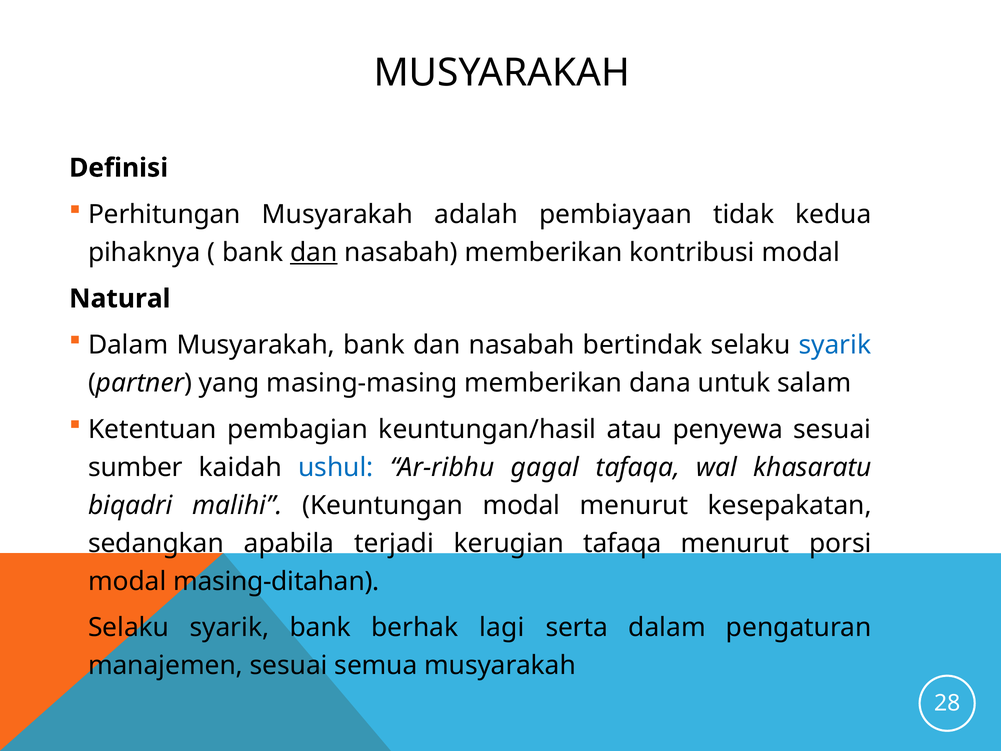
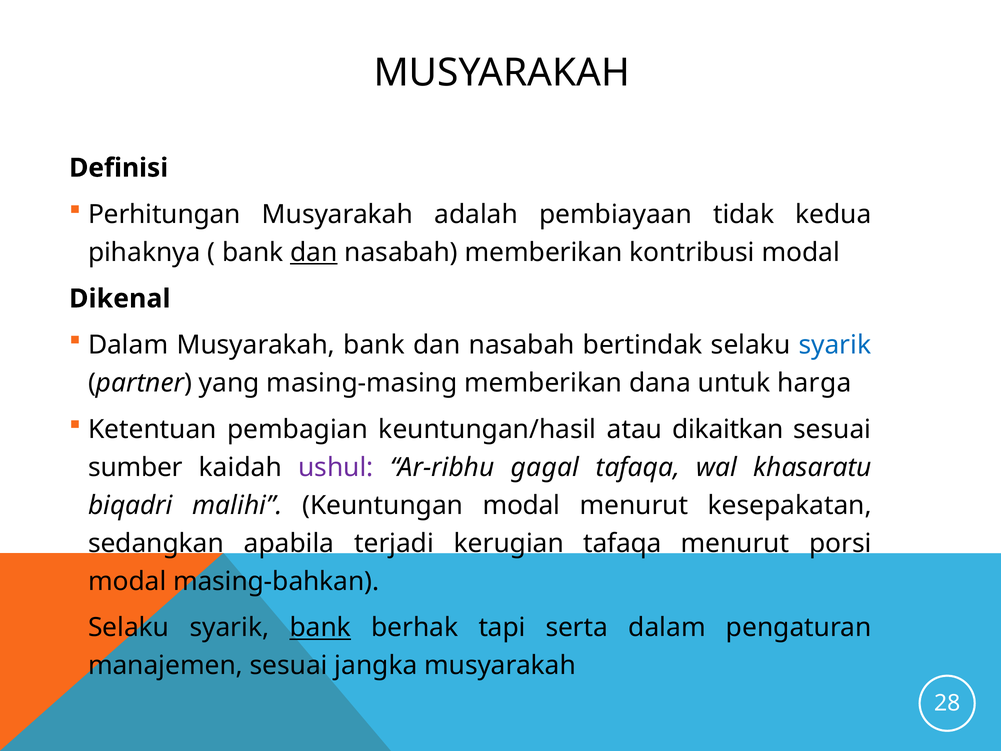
Natural: Natural -> Dikenal
salam: salam -> harga
penyewa: penyewa -> dikaitkan
ushul colour: blue -> purple
masing-ditahan: masing-ditahan -> masing-bahkan
bank at (320, 628) underline: none -> present
lagi: lagi -> tapi
semua: semua -> jangka
